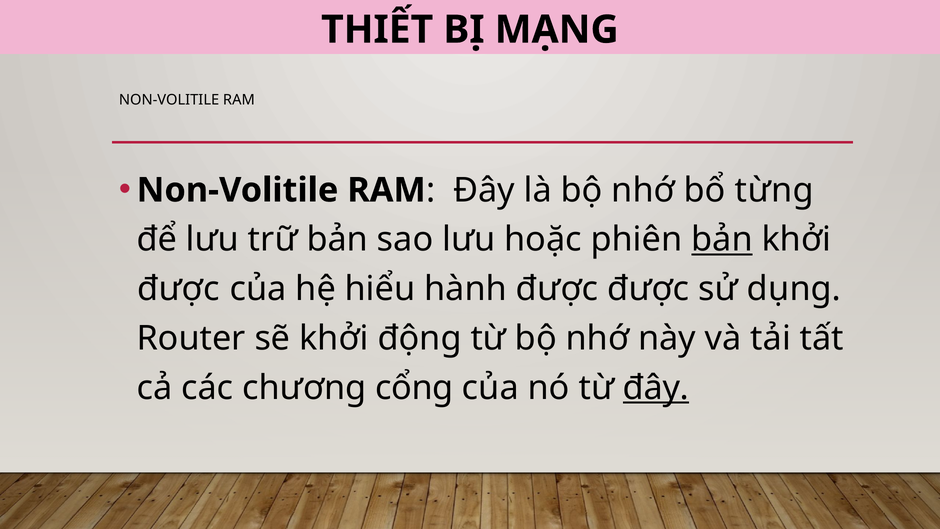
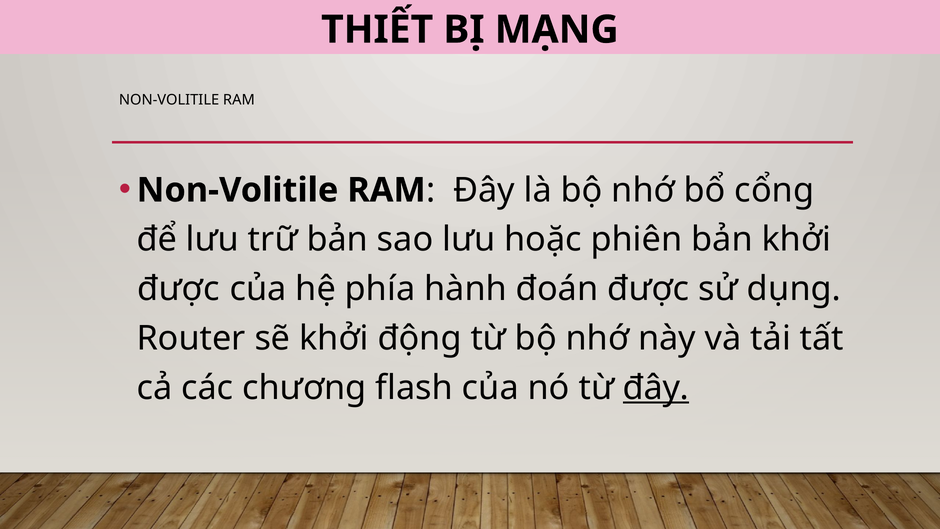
từng: từng -> cổng
bản at (722, 239) underline: present -> none
hiểu: hiểu -> phía
hành được: được -> đoán
cổng: cổng -> flash
